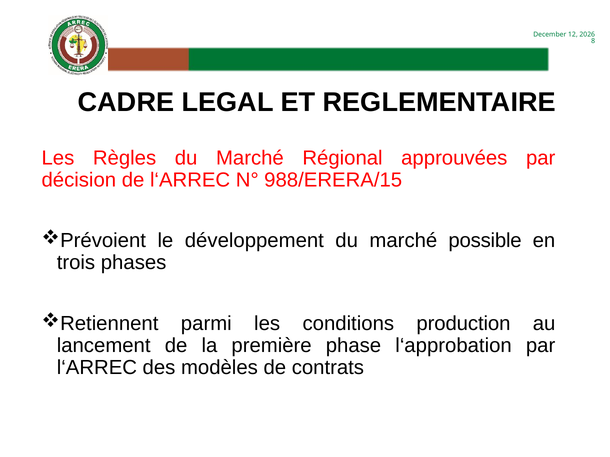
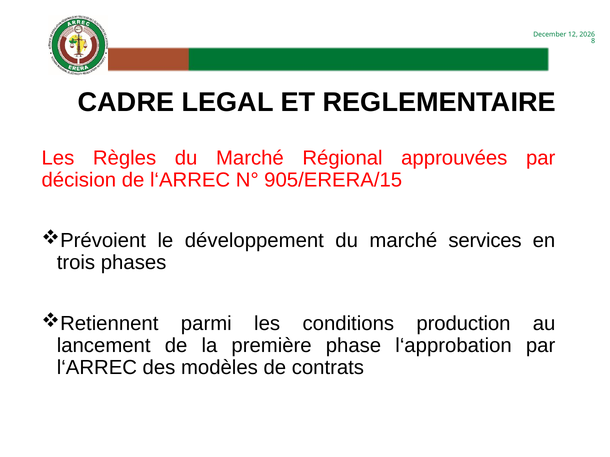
988/ERERA/15: 988/ERERA/15 -> 905/ERERA/15
possible: possible -> services
